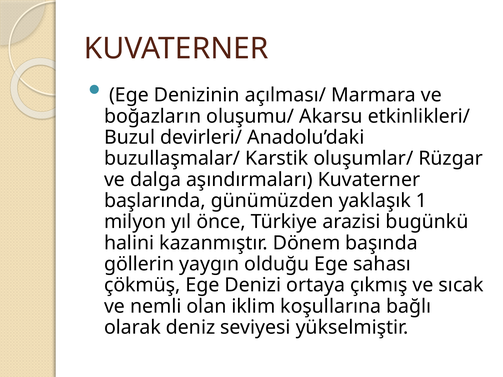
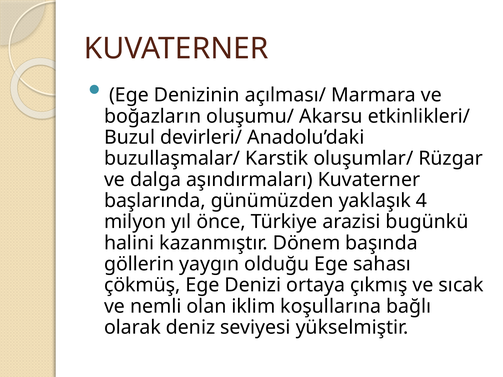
1: 1 -> 4
